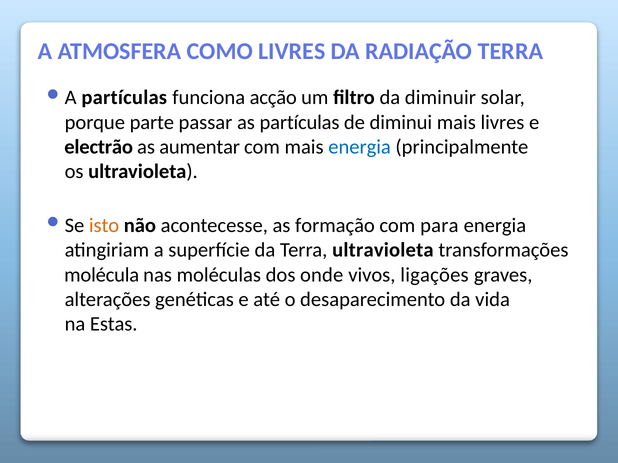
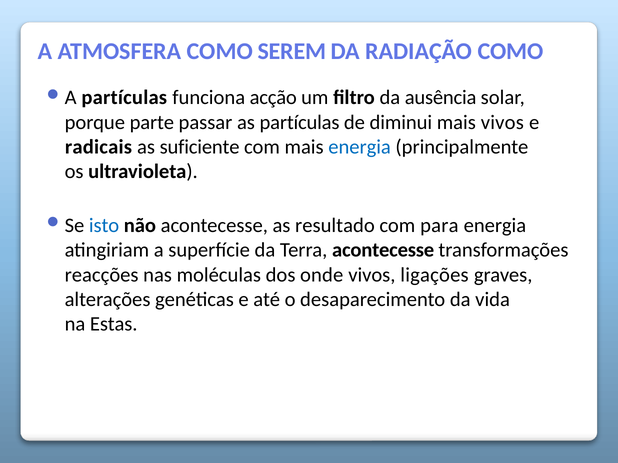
LIVRES at (292, 51): LIVRES -> SEREM
RADIAÇÃO TERRA: TERRA -> COMO
diminuir: diminuir -> ausência
mais livres: livres -> vivos
electrão: electrão -> radicais
aumentar: aumentar -> suficiente
isto colour: orange -> blue
formação: formação -> resultado
Terra ultravioleta: ultravioleta -> acontecesse
molécula: molécula -> reacções
